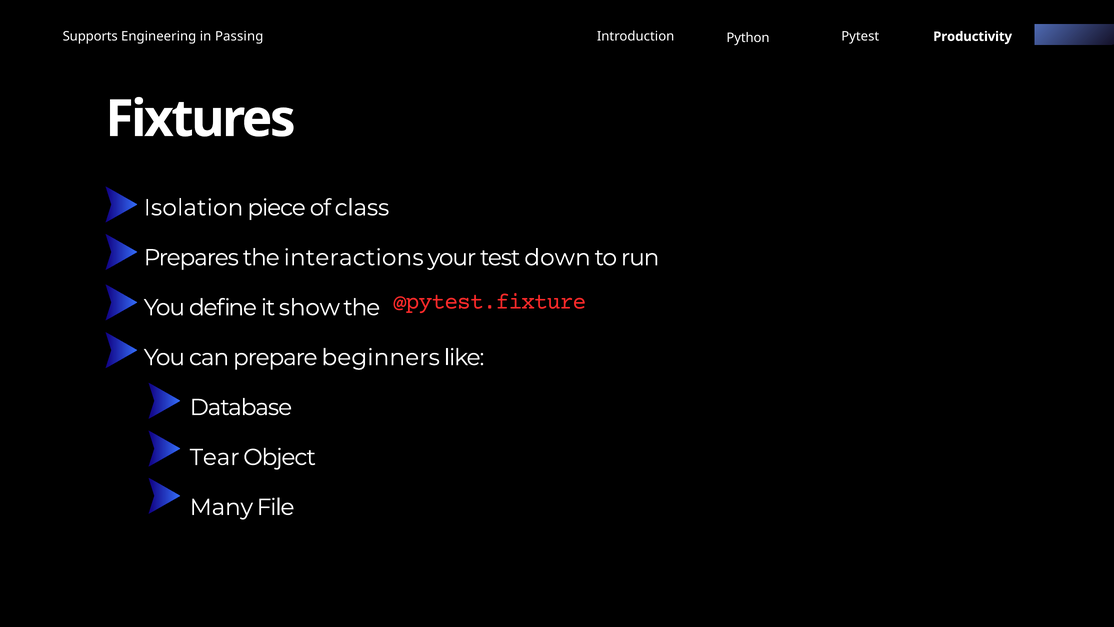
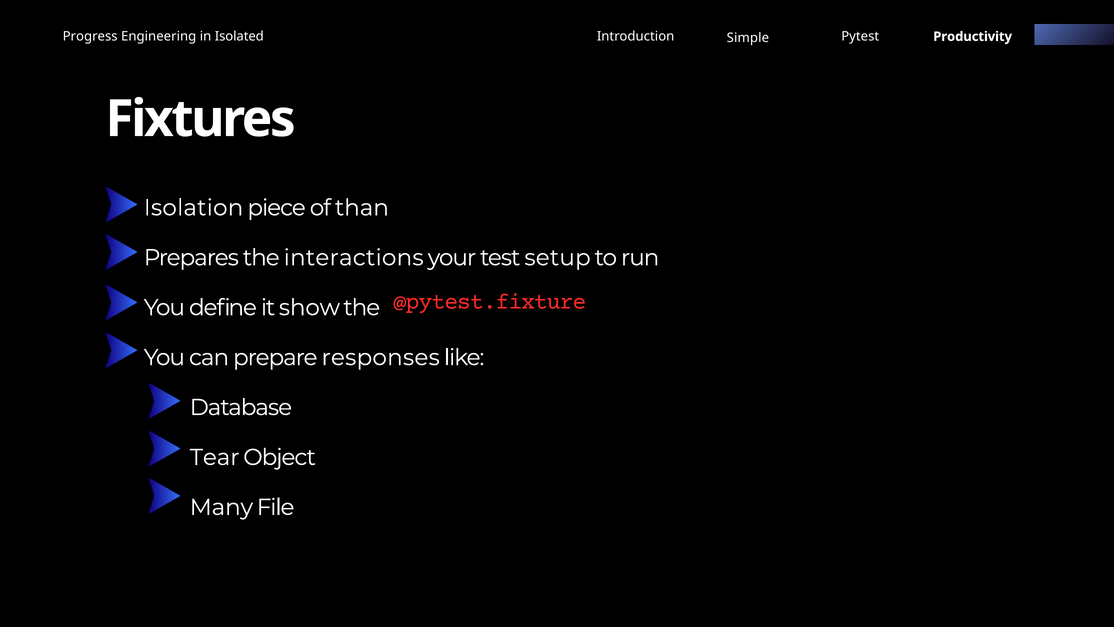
Supports: Supports -> Progress
Passing: Passing -> Isolated
Python: Python -> Simple
class: class -> than
down: down -> setup
beginners: beginners -> responses
